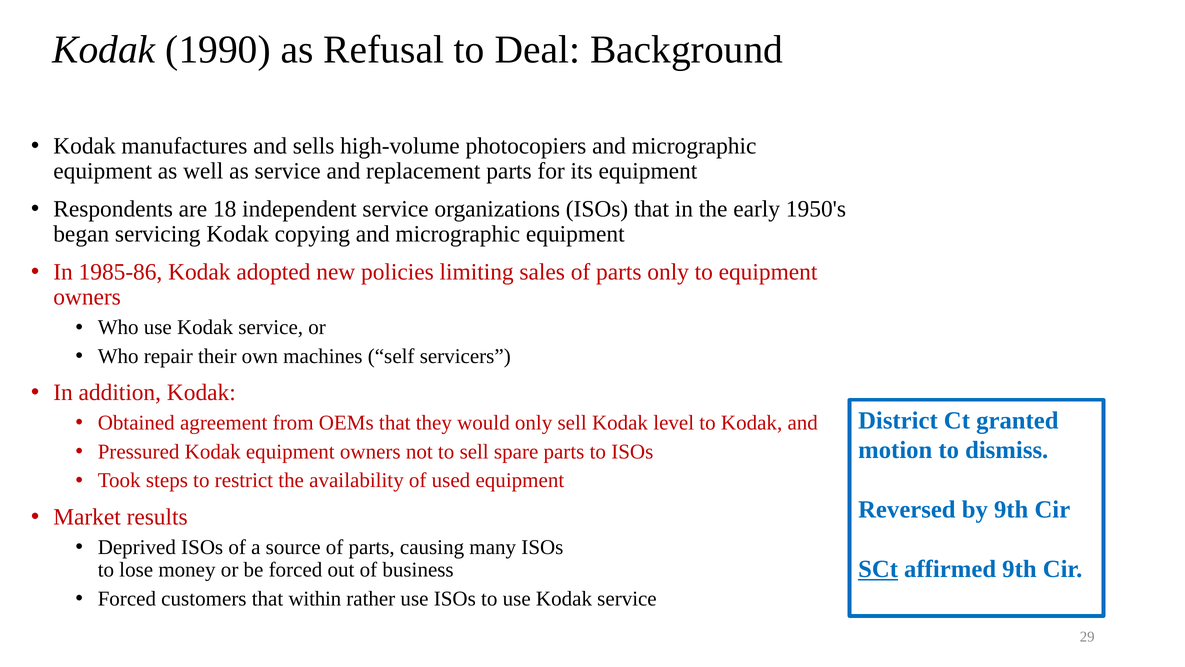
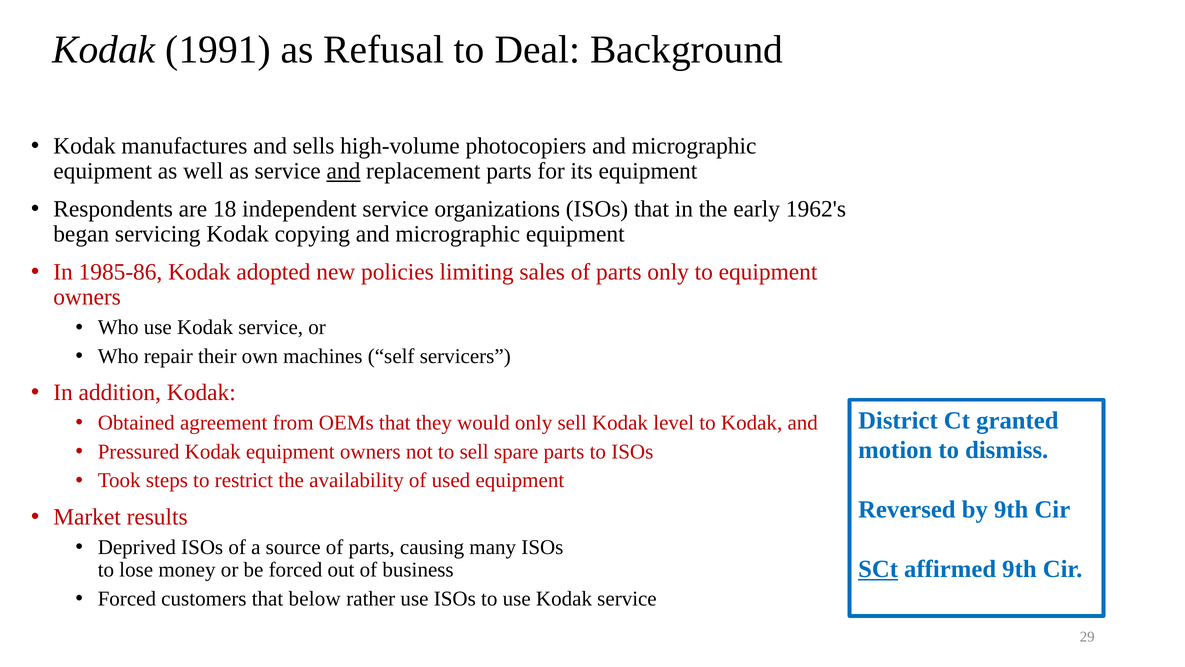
1990: 1990 -> 1991
and at (344, 171) underline: none -> present
1950's: 1950's -> 1962's
within: within -> below
